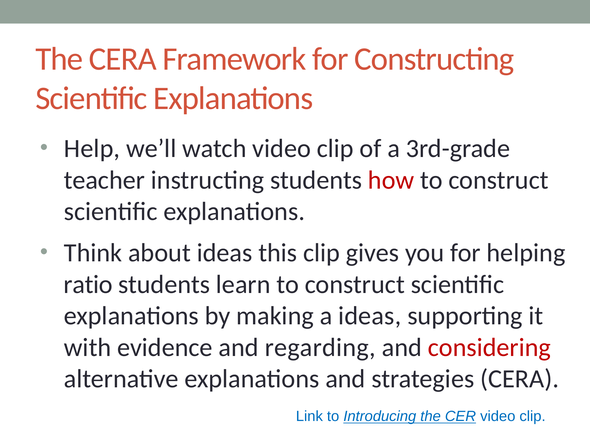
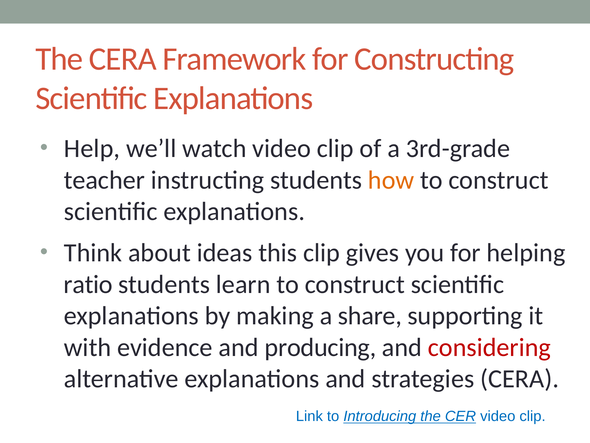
how colour: red -> orange
a ideas: ideas -> share
regarding: regarding -> producing
